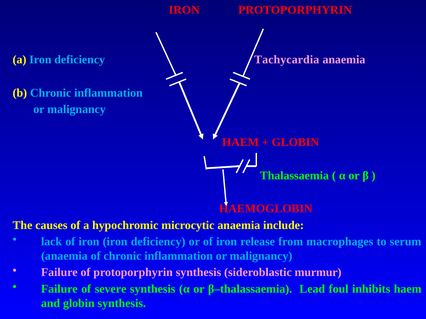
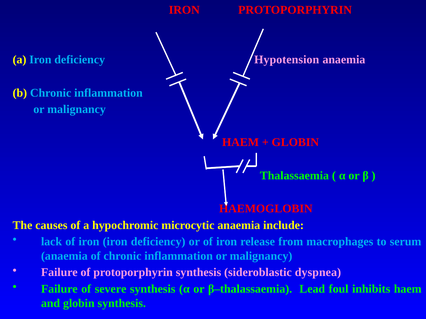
Tachycardia: Tachycardia -> Hypotension
murmur: murmur -> dyspnea
